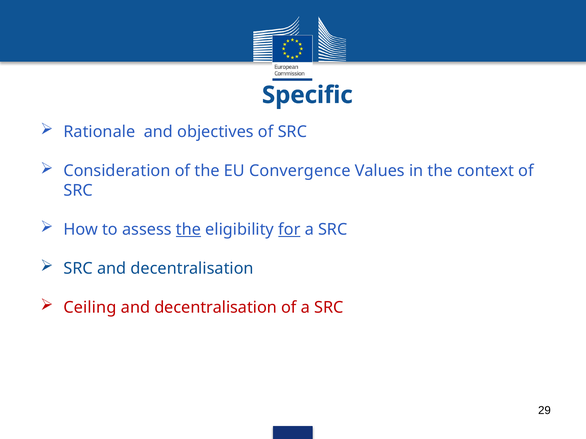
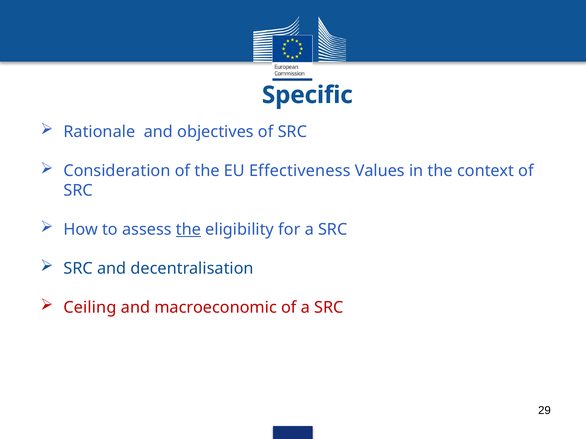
Convergence: Convergence -> Effectiveness
for underline: present -> none
decentralisation at (216, 308): decentralisation -> macroeconomic
